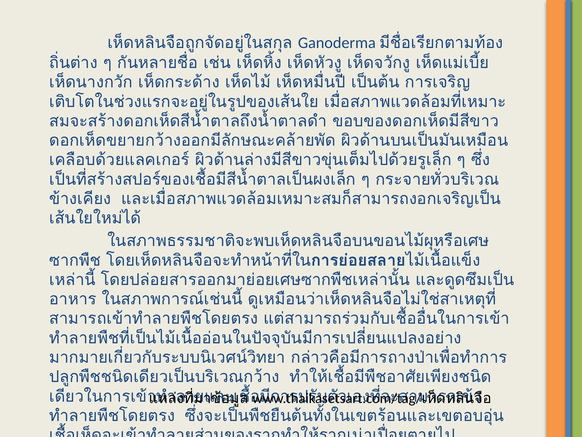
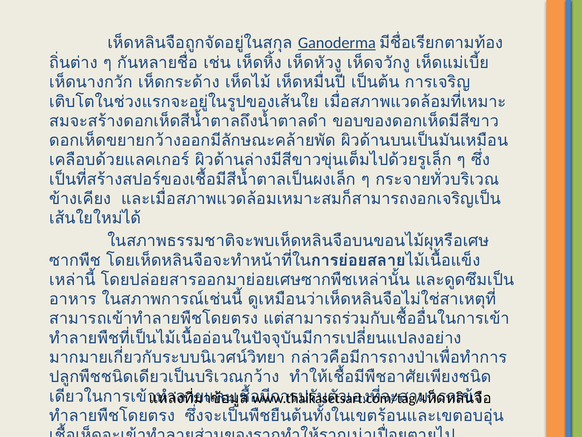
Ganoderma underline: none -> present
